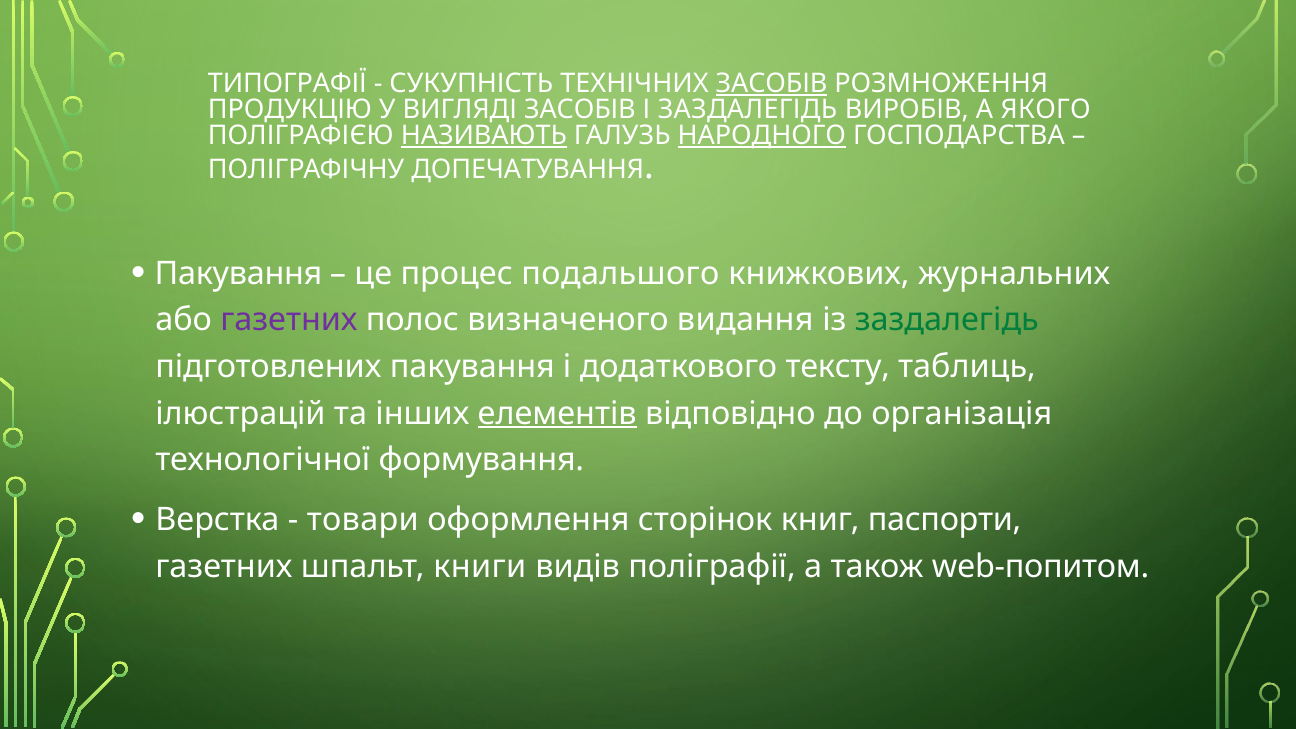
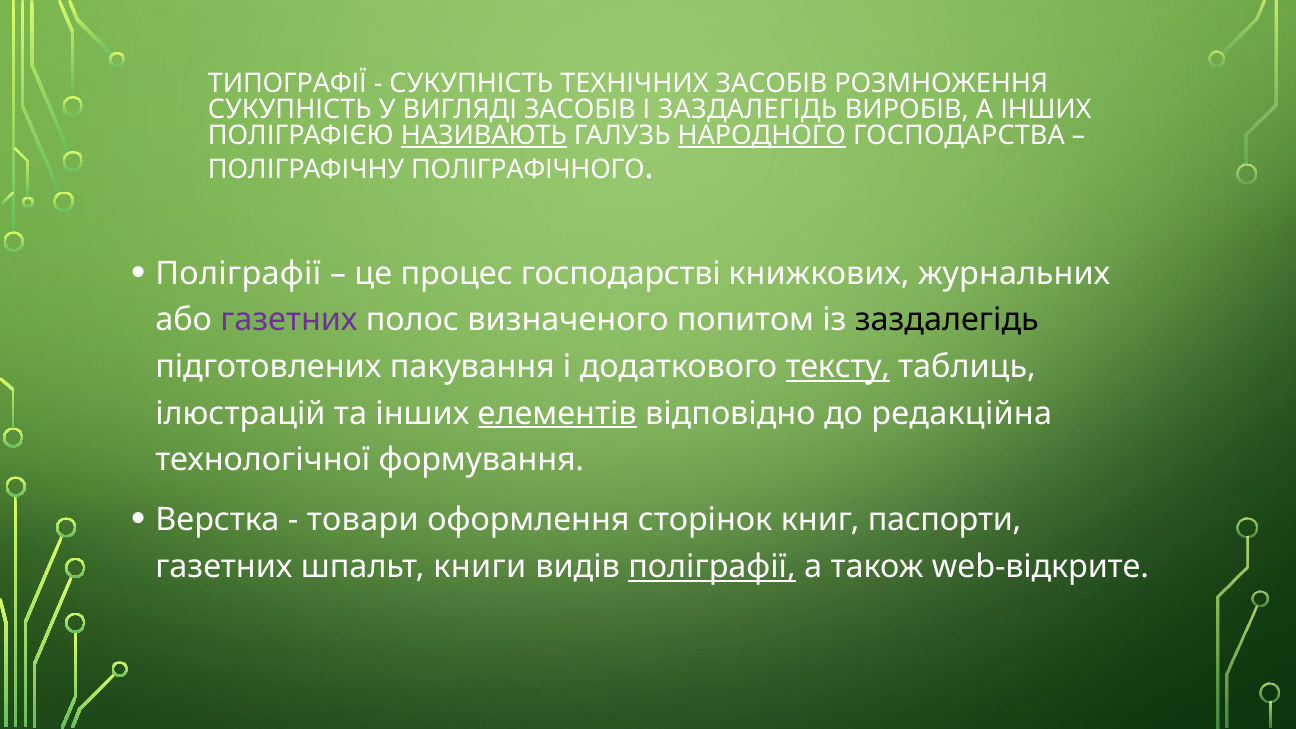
ЗАСОБІВ at (772, 83) underline: present -> none
ПРОДУКЦІЮ at (290, 109): ПРОДУКЦІЮ -> СУКУПНІСТЬ
А ЯКОГО: ЯКОГО -> ІНШИХ
ДОПЕЧАТУВАННЯ: ДОПЕЧАТУВАННЯ -> ПОЛІГРАФІЧНОГО
Пакування at (239, 273): Пакування -> Поліграфії
подальшого: подальшого -> господарстві
видання: видання -> попитом
заздалегідь at (947, 320) colour: green -> black
тексту underline: none -> present
організація: організація -> редакційна
поліграфії at (712, 567) underline: none -> present
web-попитом: web-попитом -> web-відкрите
